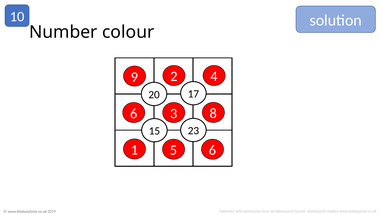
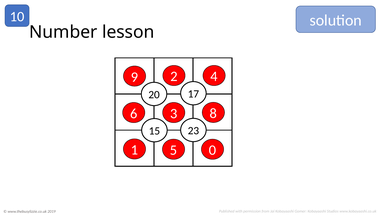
colour: colour -> lesson
1 6: 6 -> 0
